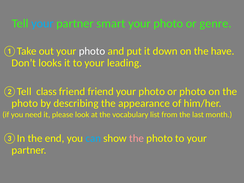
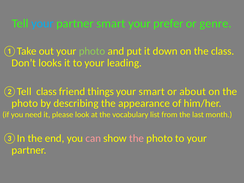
photo at (168, 23): photo -> prefer
photo at (92, 51) colour: white -> light green
the have: have -> class
friend friend: friend -> things
photo at (152, 92): photo -> smart
or photo: photo -> about
can colour: light blue -> pink
